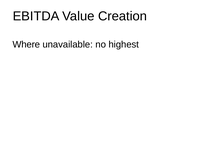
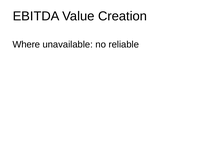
highest: highest -> reliable
